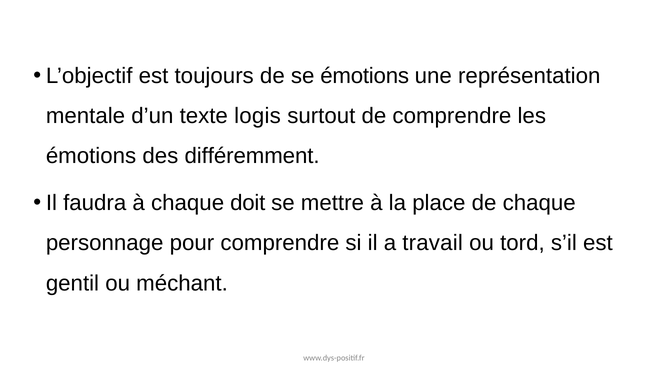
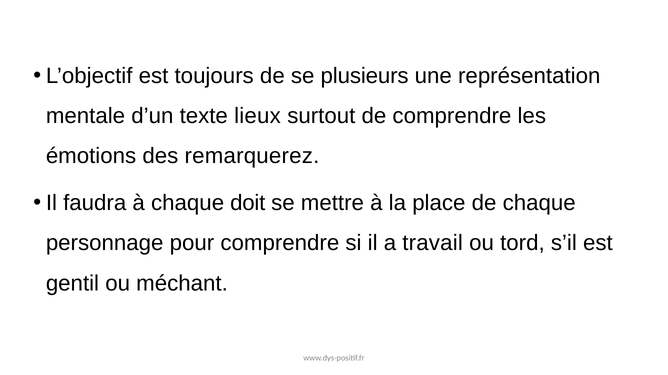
se émotions: émotions -> plusieurs
logis: logis -> lieux
différemment: différemment -> remarquerez
